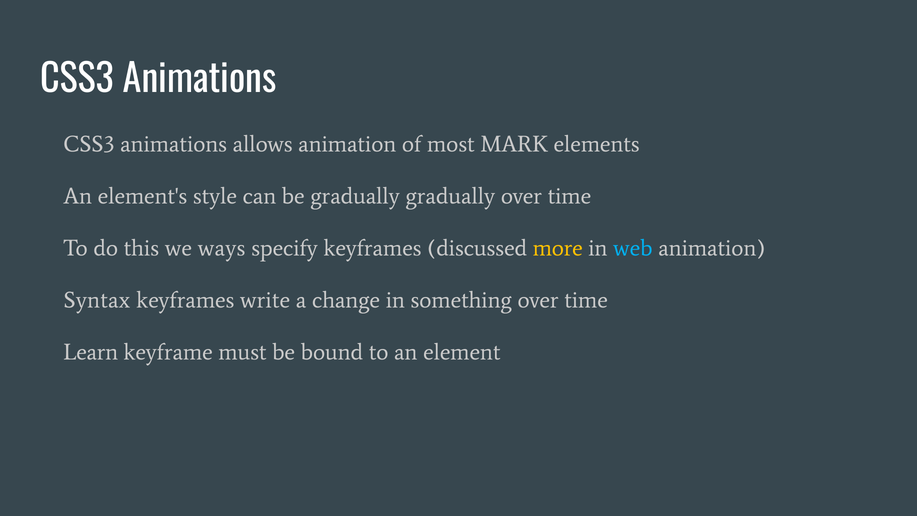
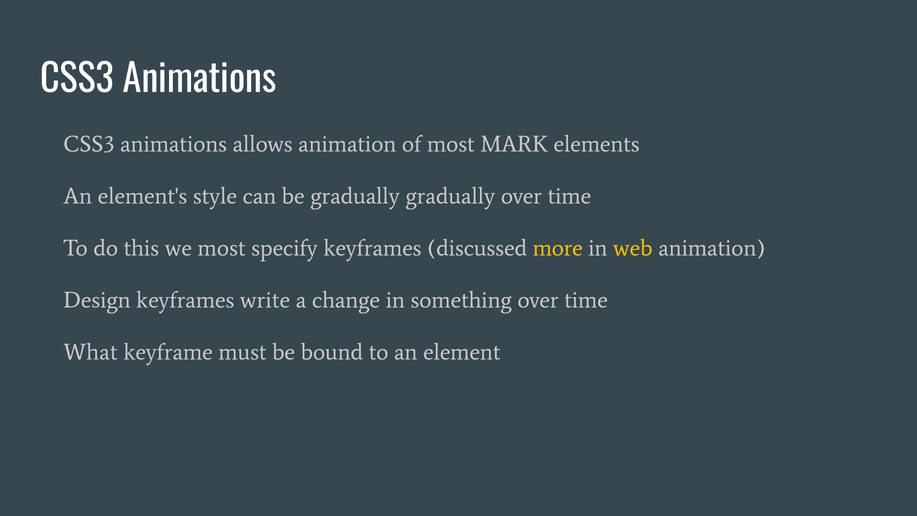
we ways: ways -> most
web colour: light blue -> yellow
Syntax: Syntax -> Design
Learn: Learn -> What
